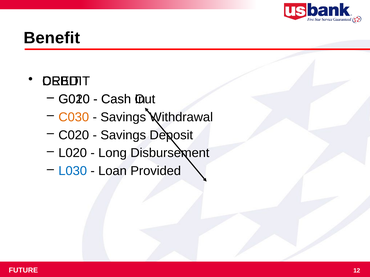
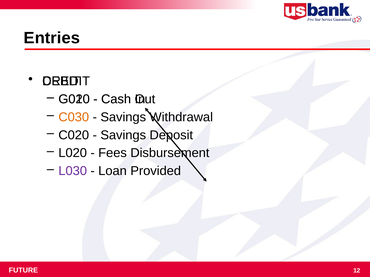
Benefit: Benefit -> Entries
Long: Long -> Fees
L030 colour: blue -> purple
